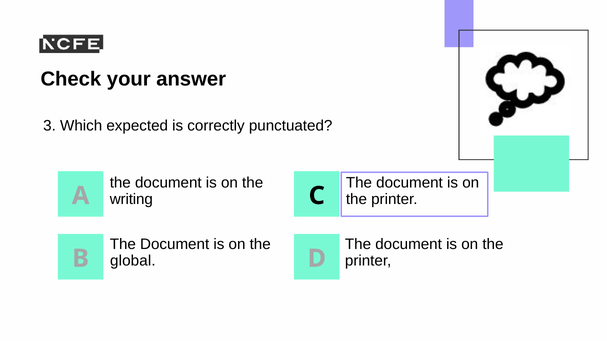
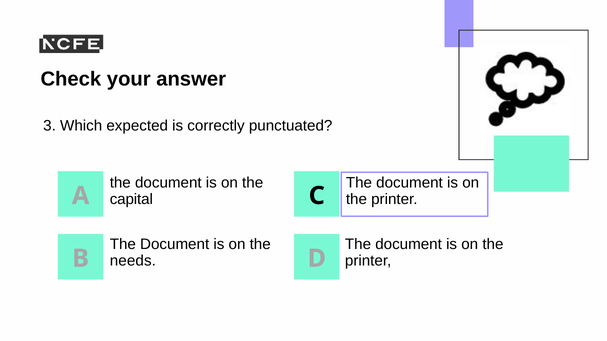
writing: writing -> capital
global: global -> needs
